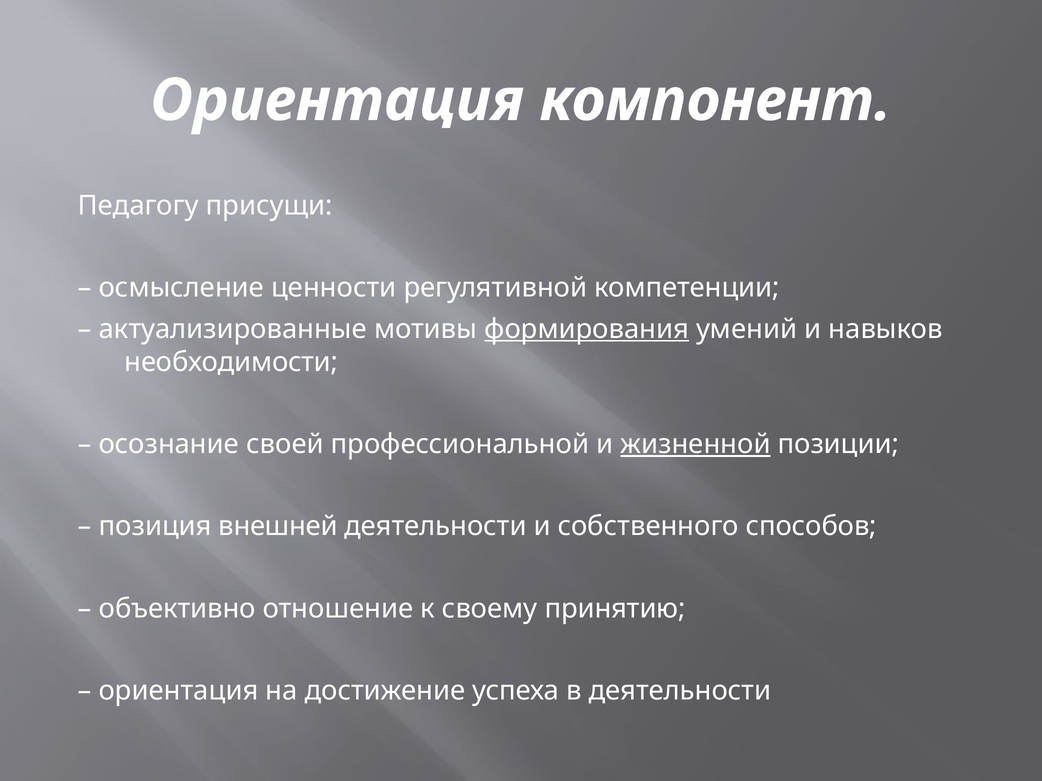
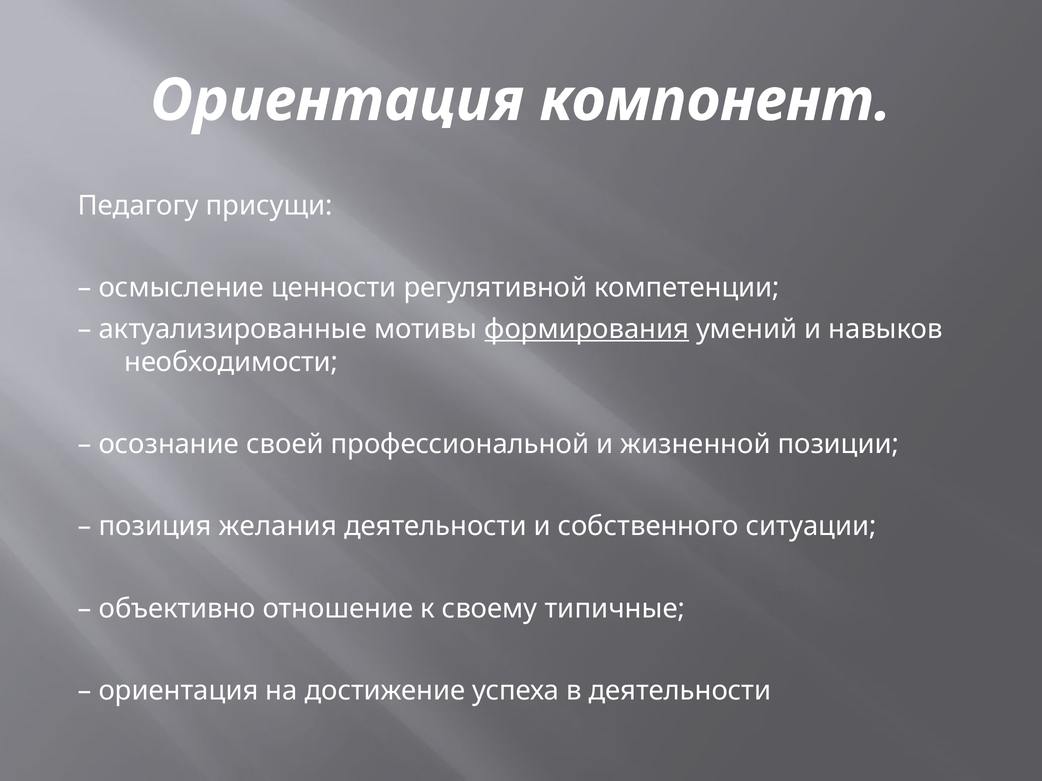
жизненной underline: present -> none
внешней: внешней -> желания
способов: способов -> ситуации
принятию: принятию -> типичные
